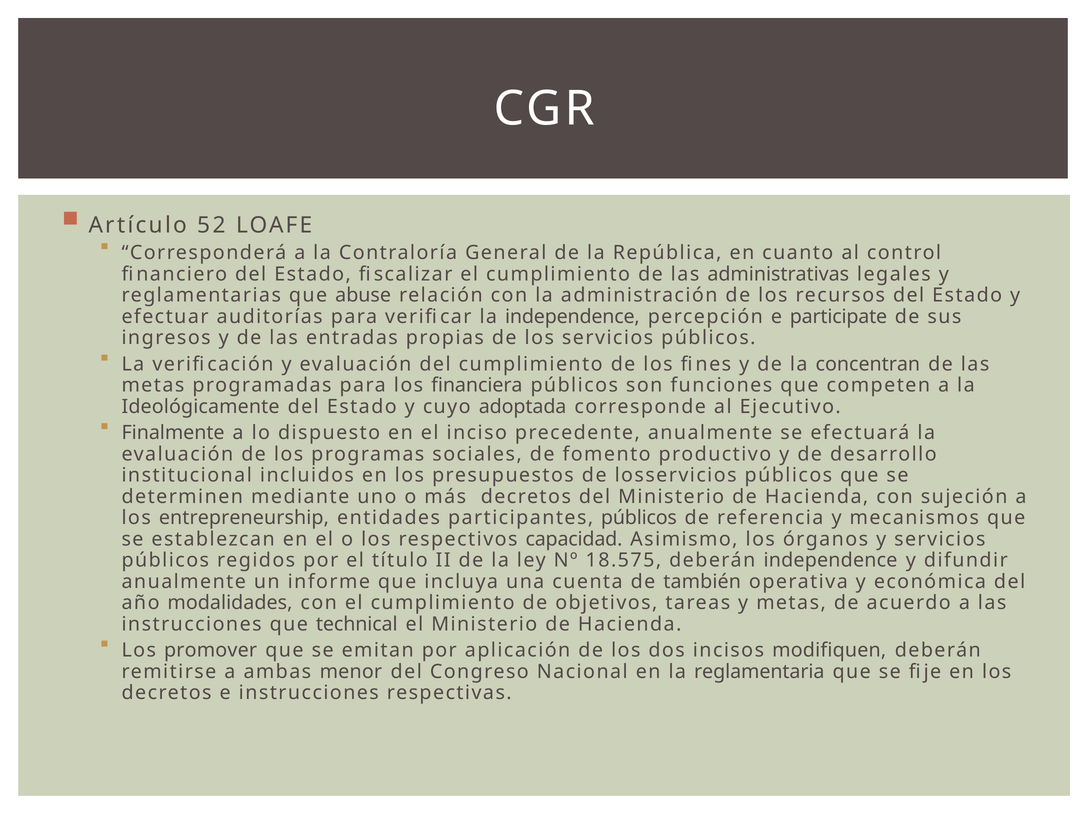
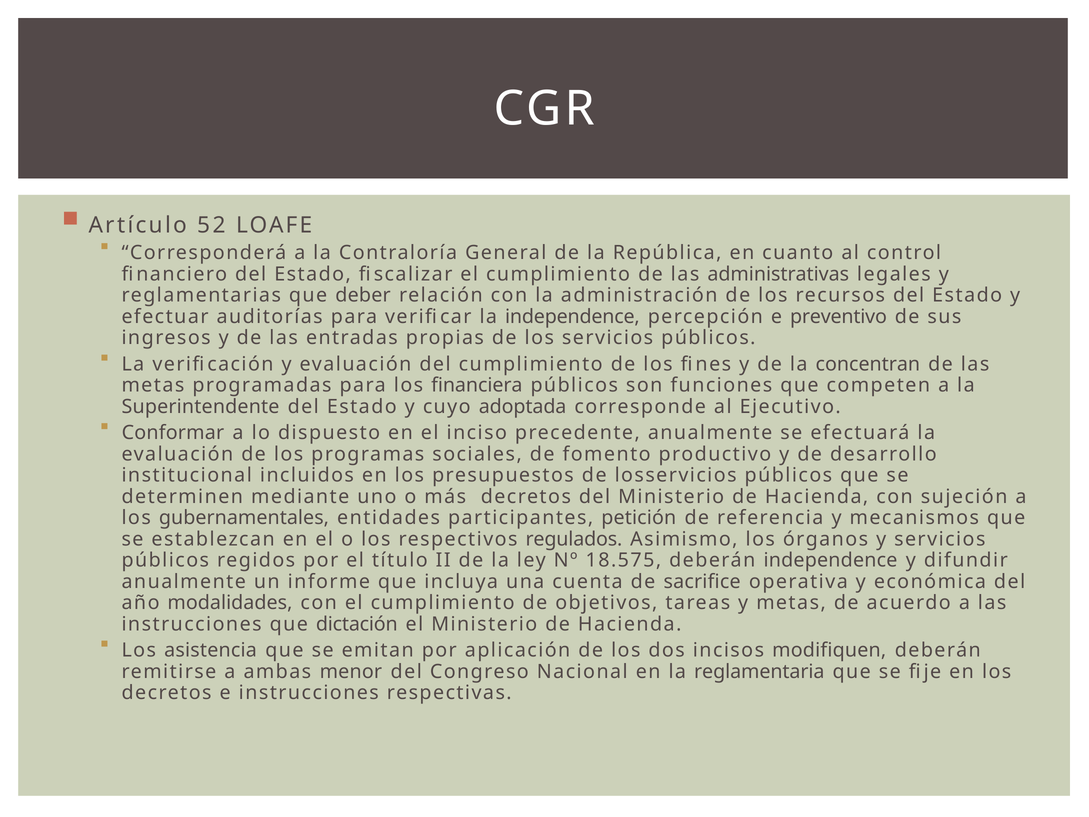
abuse: abuse -> deber
participate: participate -> preventivo
Ideológicamente: Ideológicamente -> Superintendente
Finalmente: Finalmente -> Conformar
entrepreneurship: entrepreneurship -> gubernamentales
participantes públicos: públicos -> petición
capacidad: capacidad -> regulados
también: también -> sacrifice
technical: technical -> dictación
promover: promover -> asistencia
